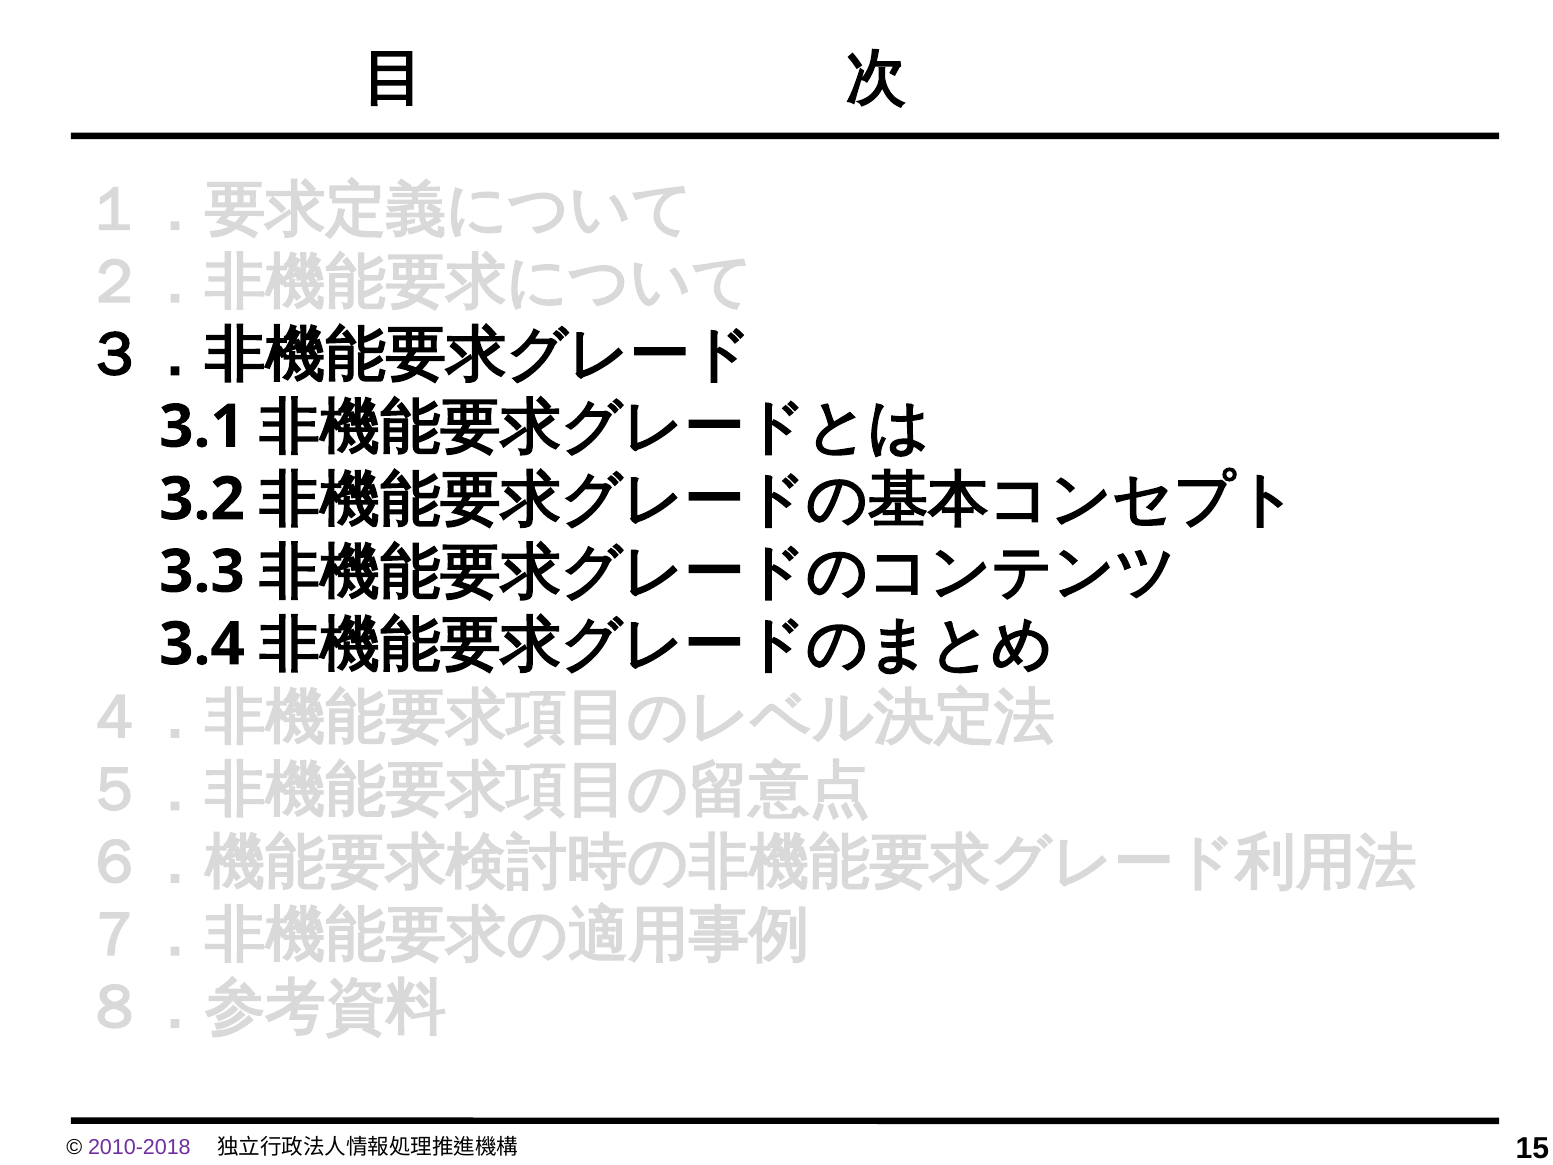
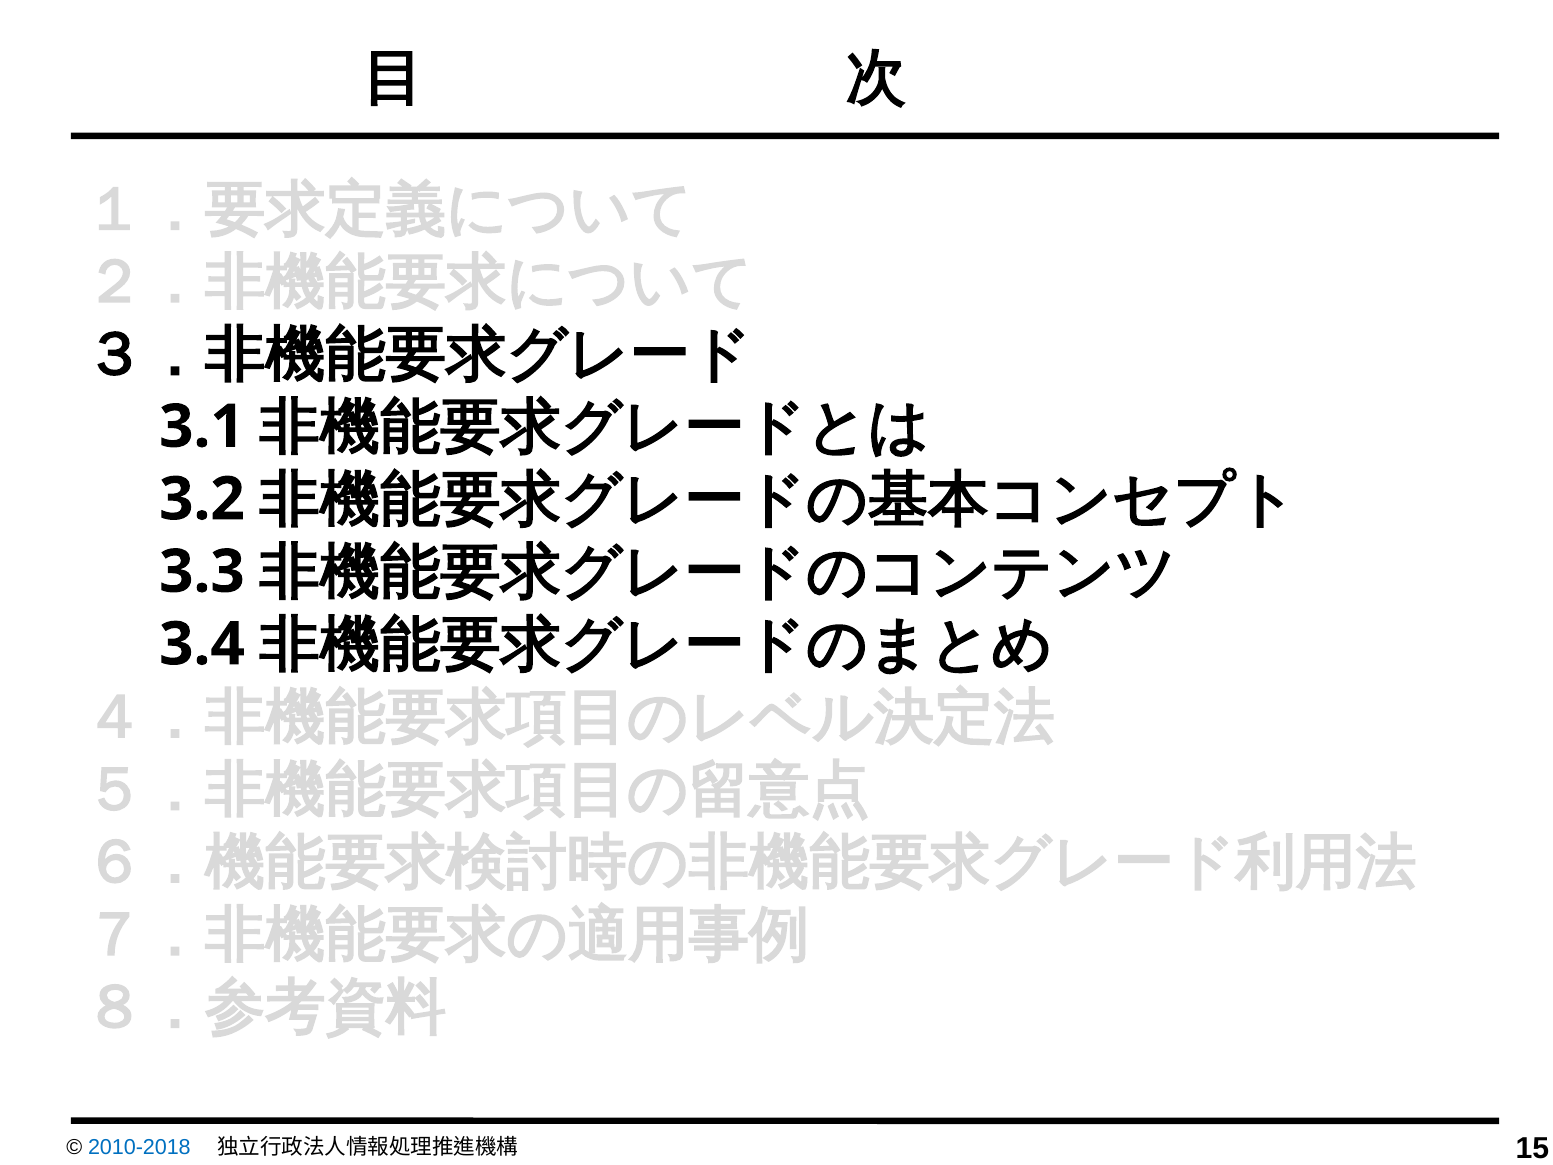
2010-2018 colour: purple -> blue
